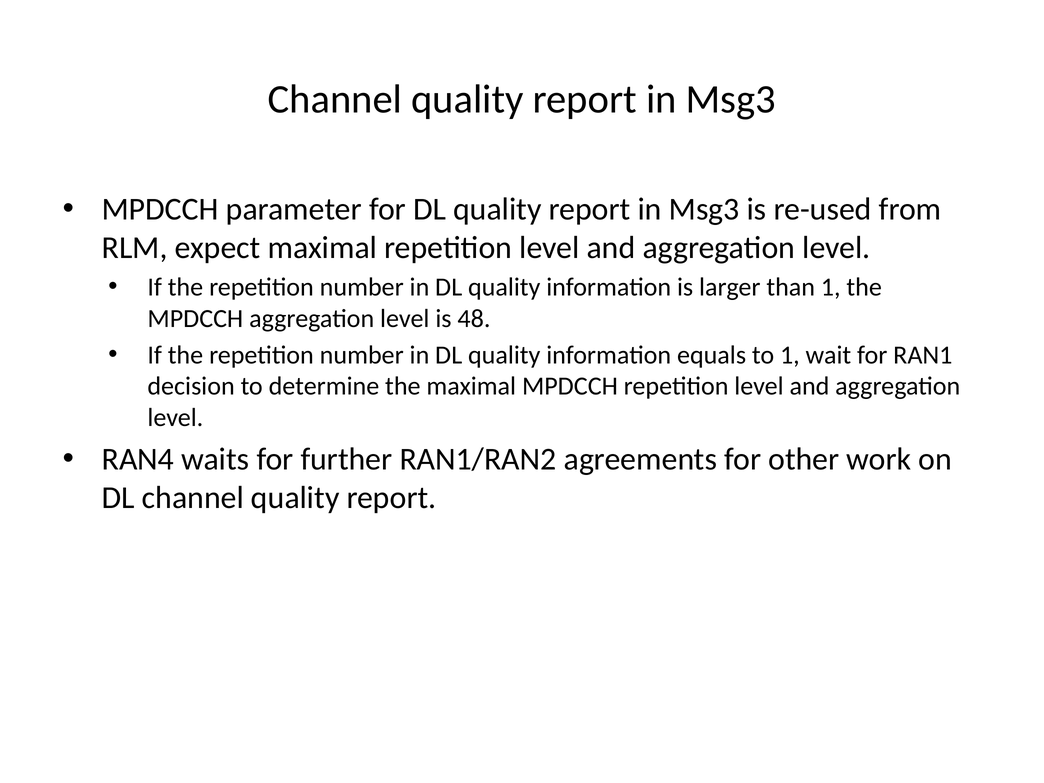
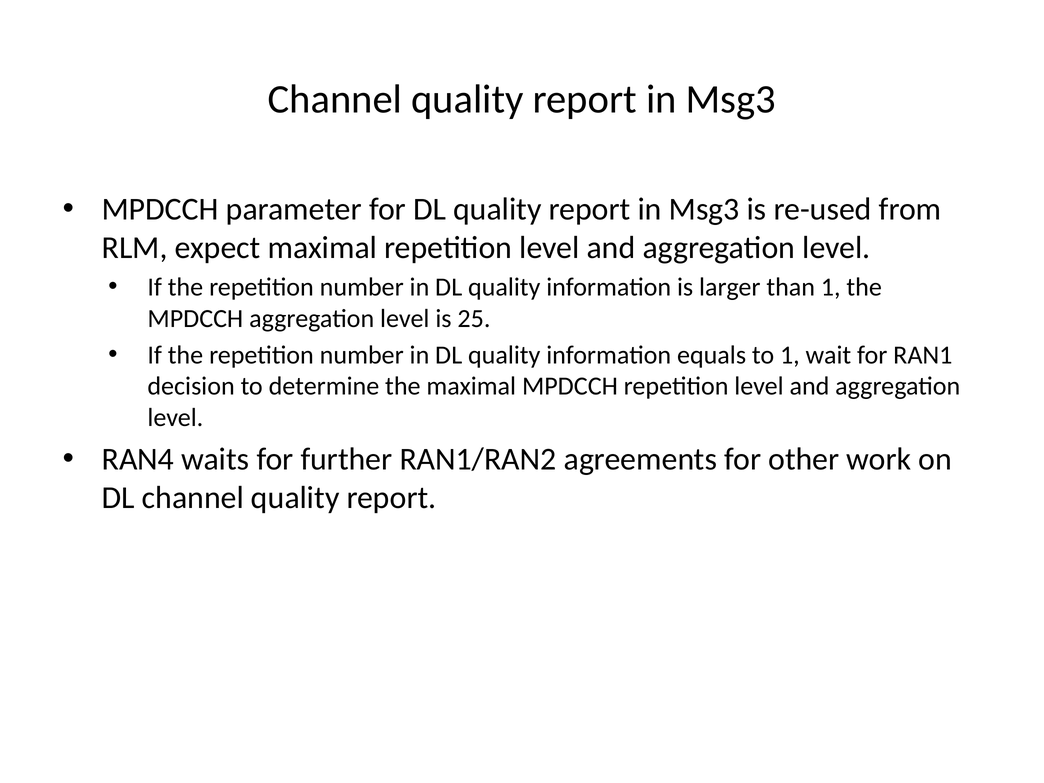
48: 48 -> 25
